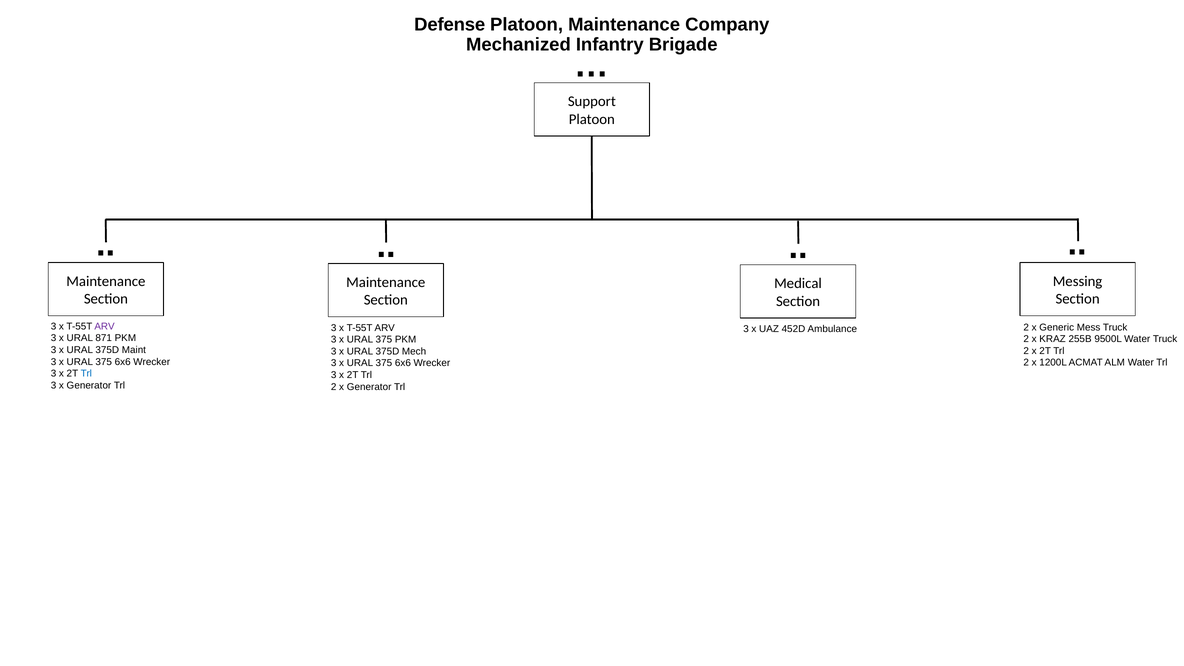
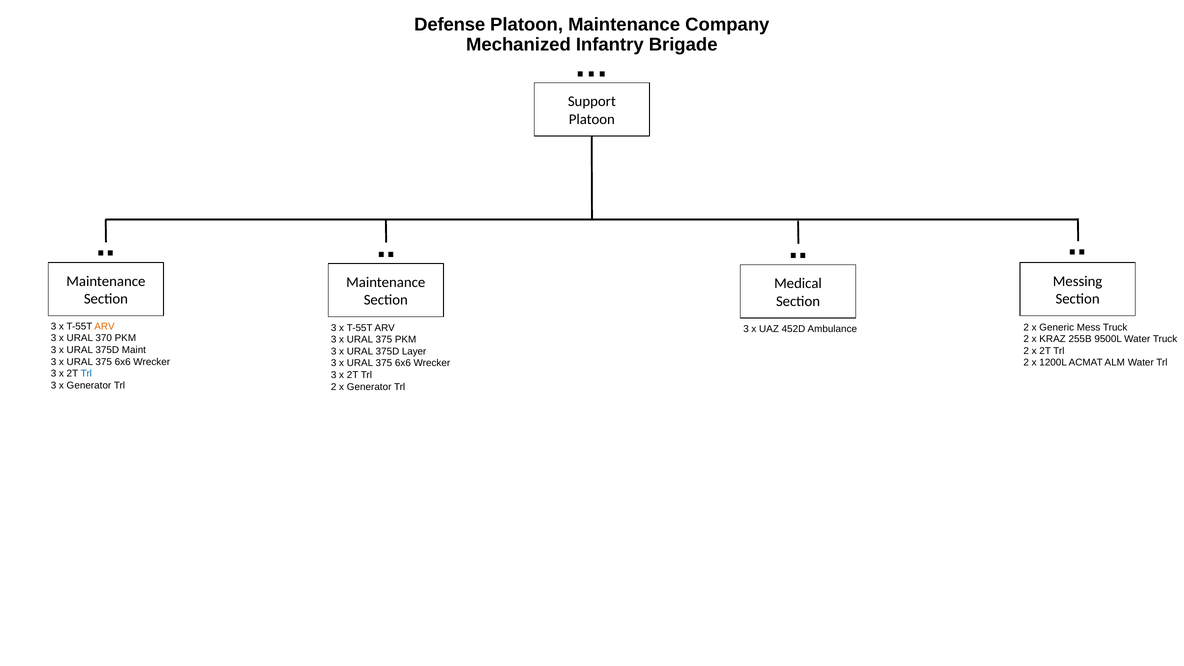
ARV at (105, 326) colour: purple -> orange
871: 871 -> 370
Mech: Mech -> Layer
